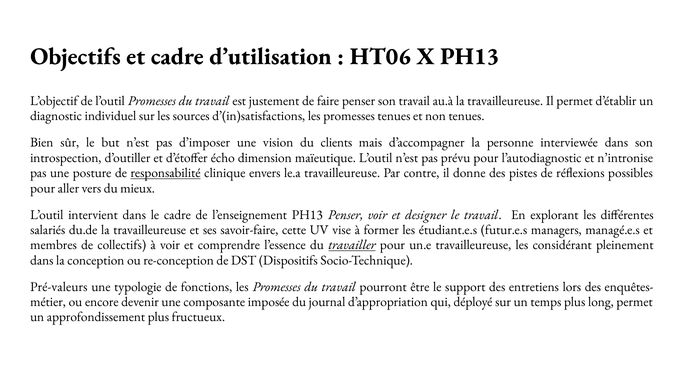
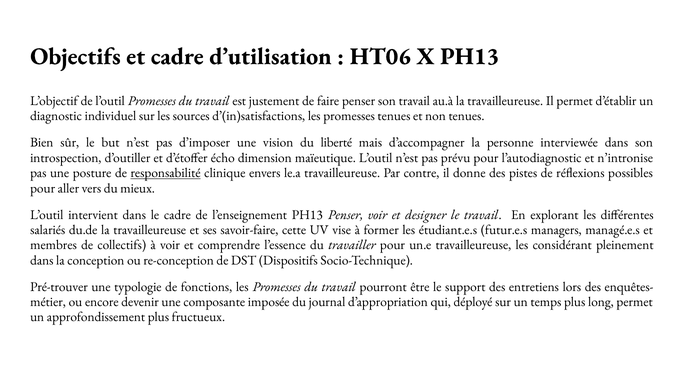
clients: clients -> liberté
travailler underline: present -> none
Pré-valeurs: Pré-valeurs -> Pré-trouver
